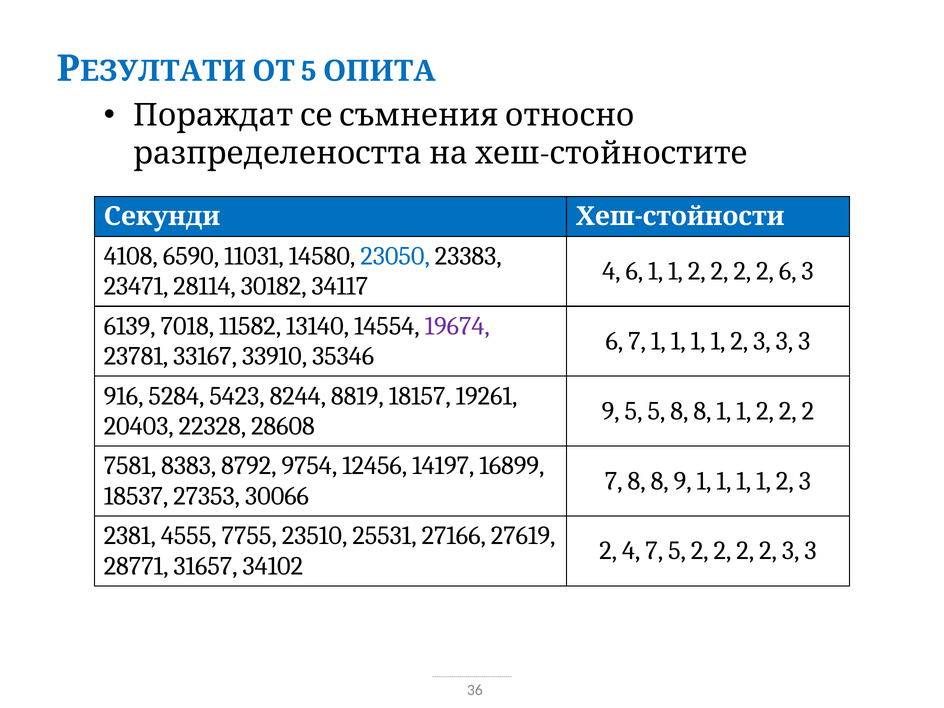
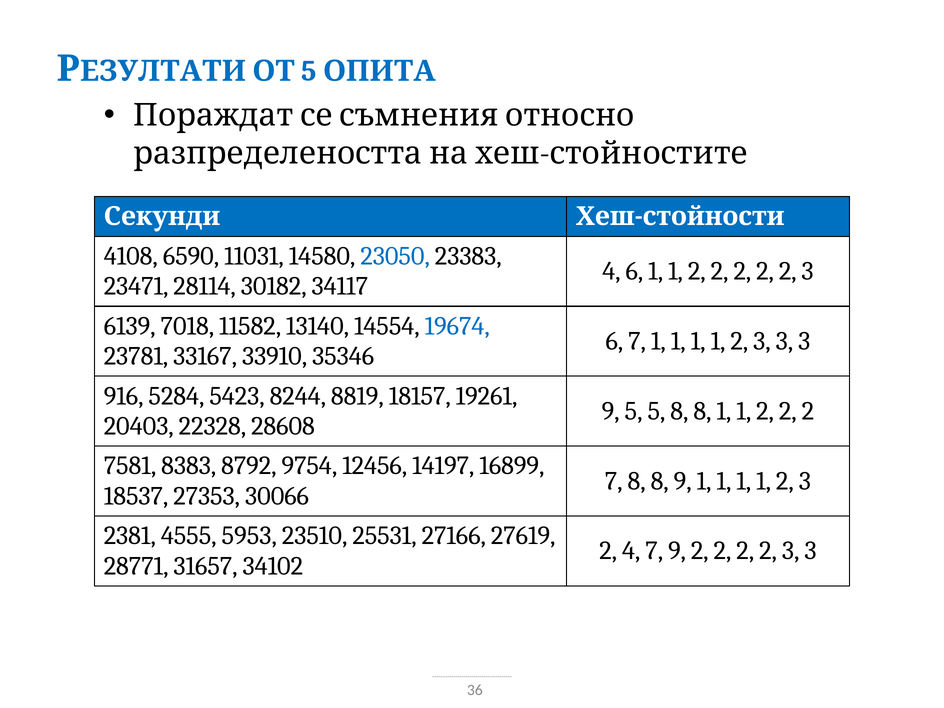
6 at (788, 271): 6 -> 2
19674 colour: purple -> blue
7755: 7755 -> 5953
7 5: 5 -> 9
